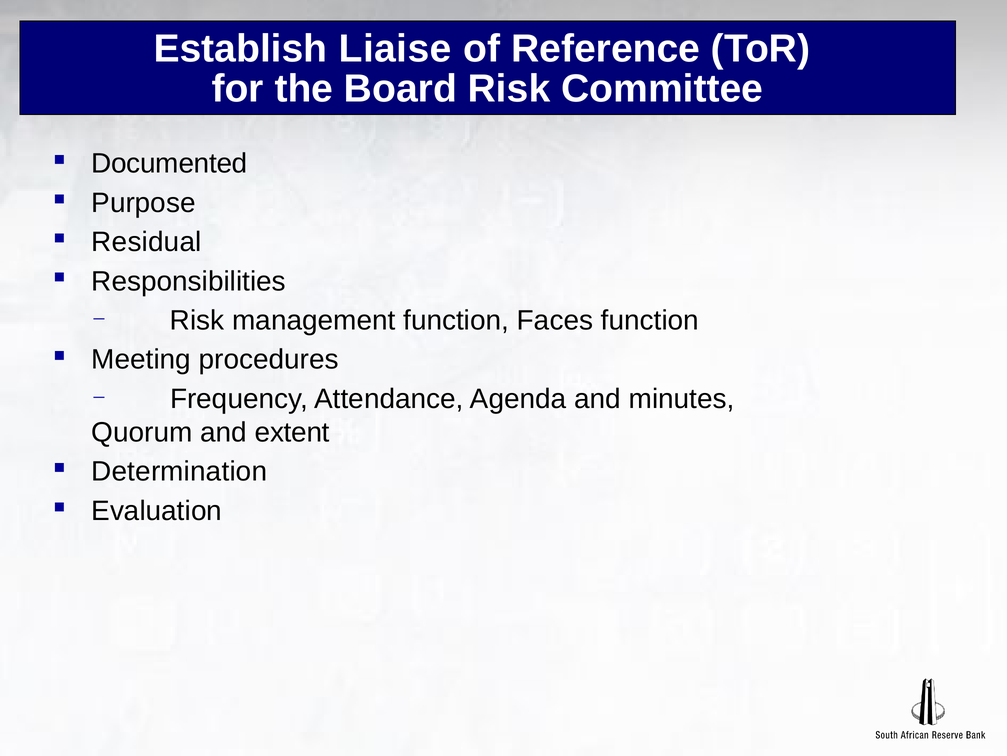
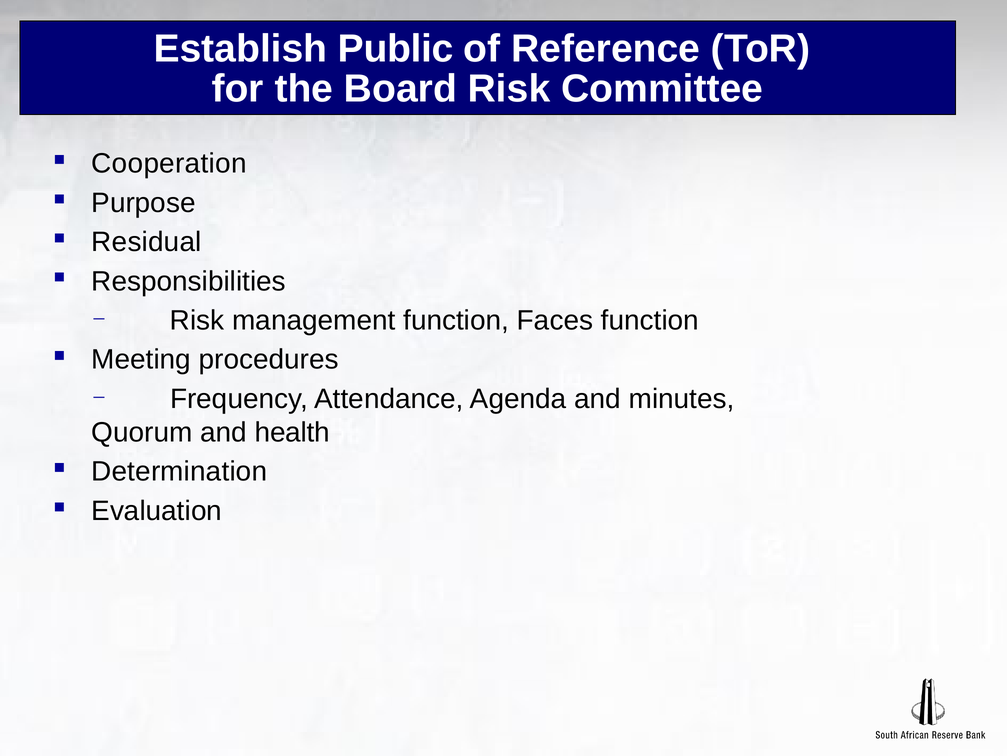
Liaise: Liaise -> Public
Documented: Documented -> Cooperation
extent: extent -> health
